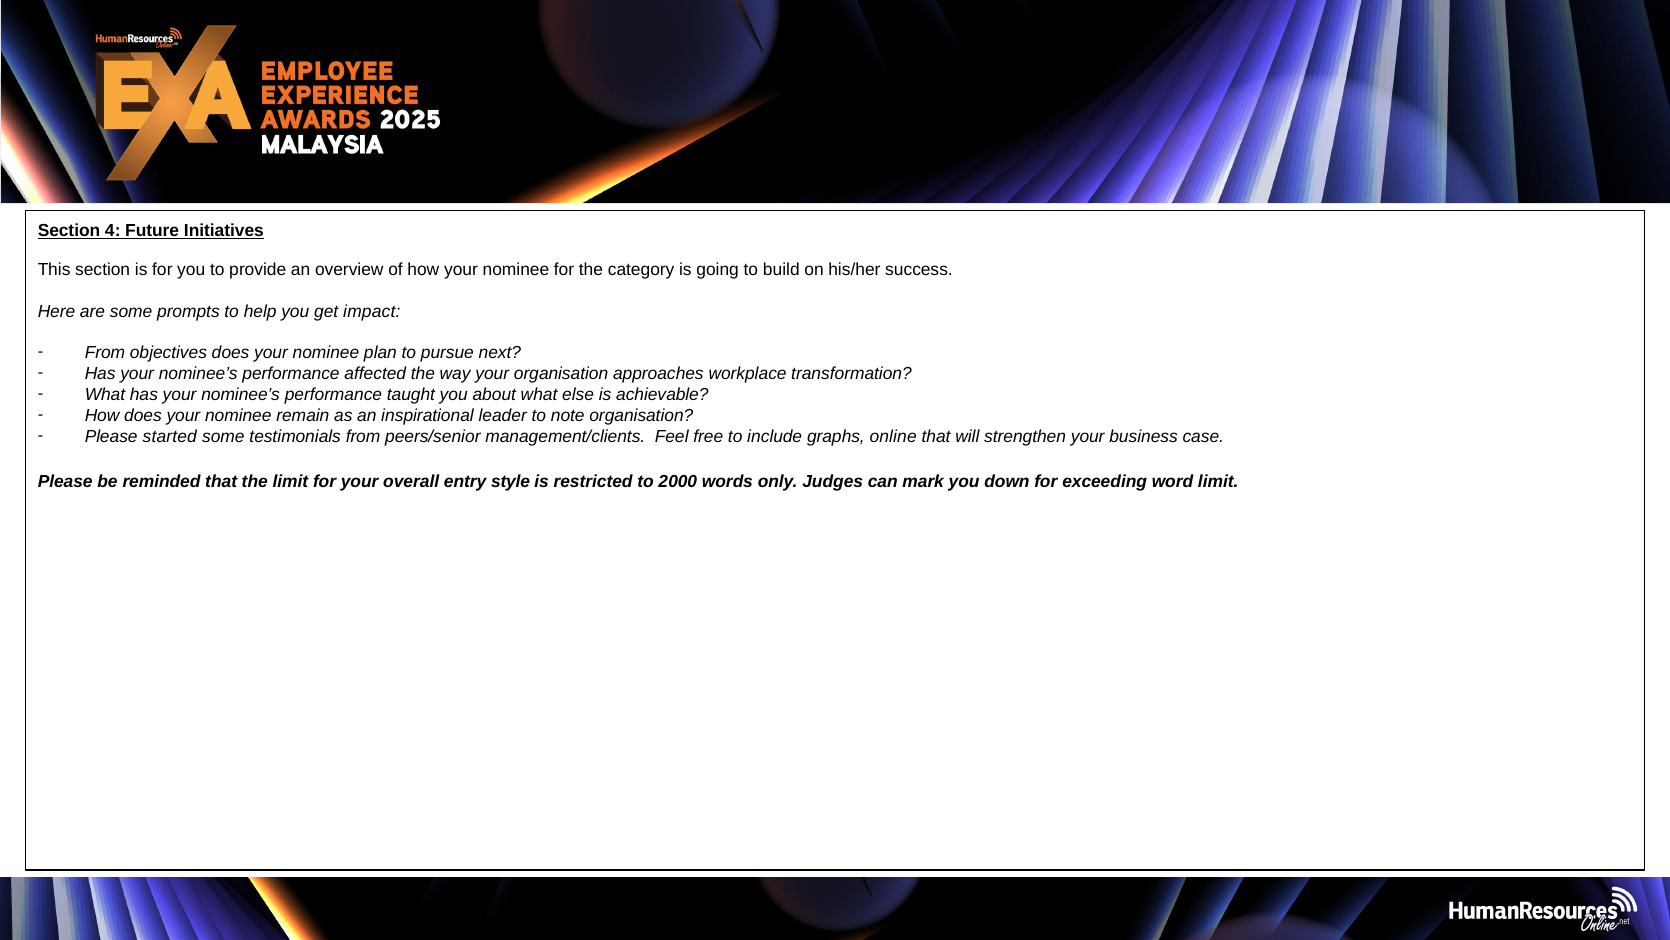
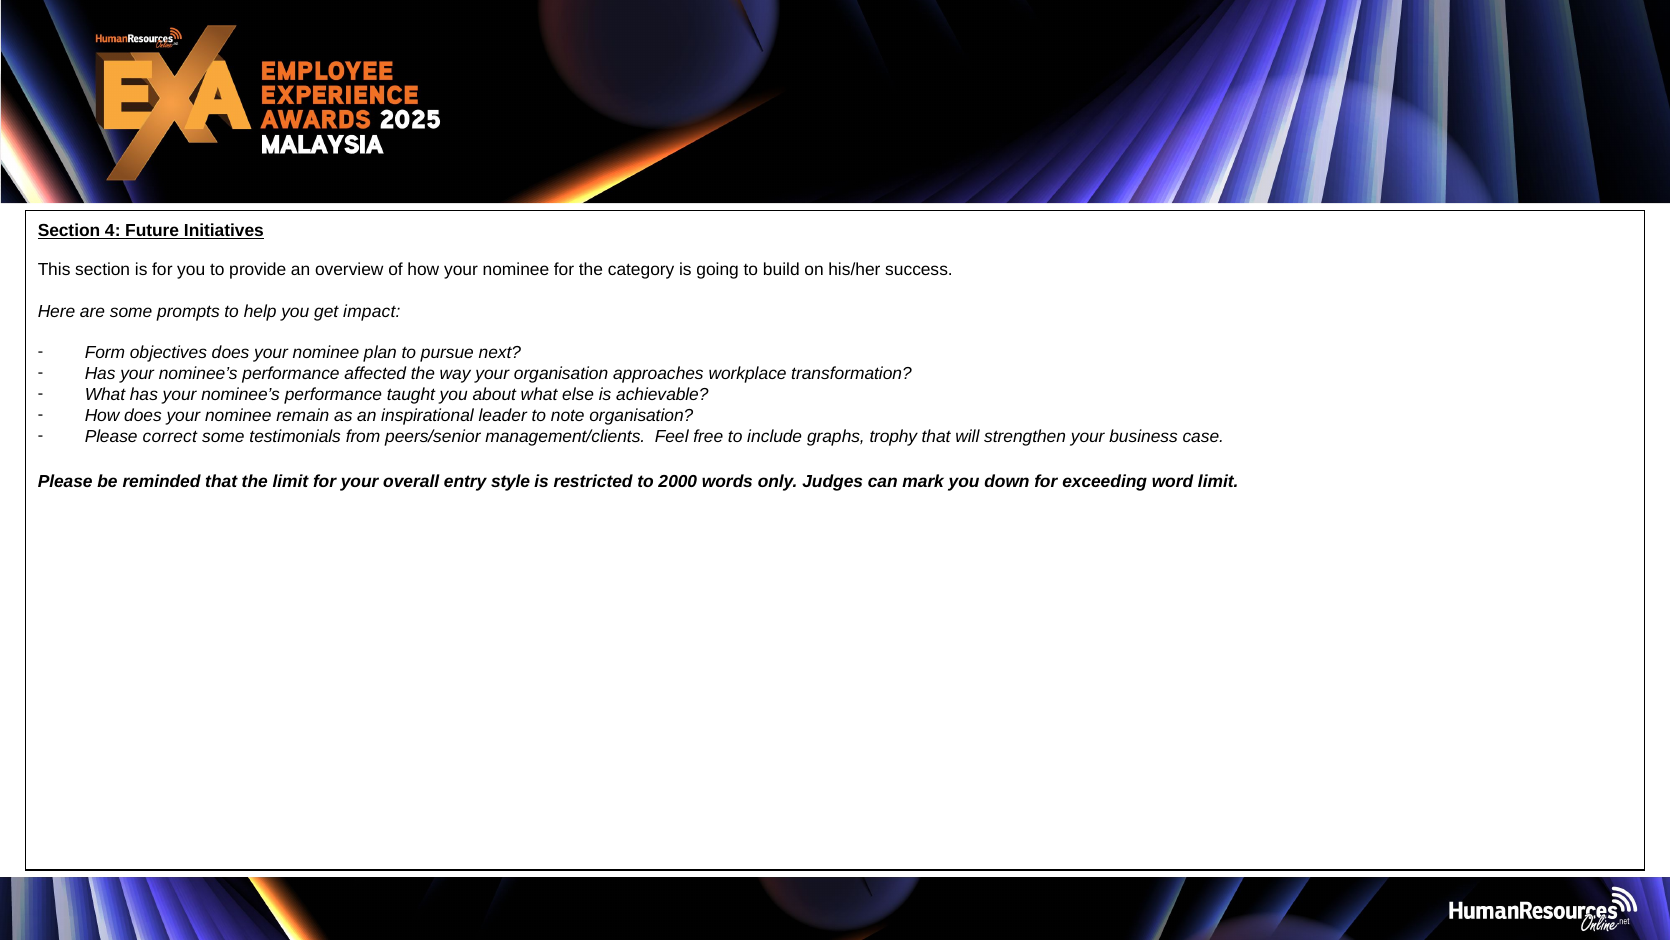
From at (105, 353): From -> Form
started: started -> correct
online: online -> trophy
